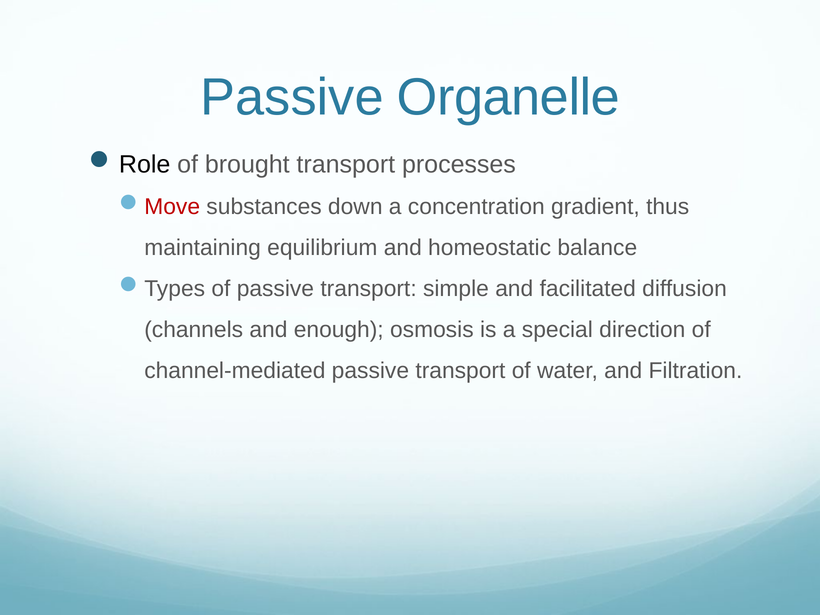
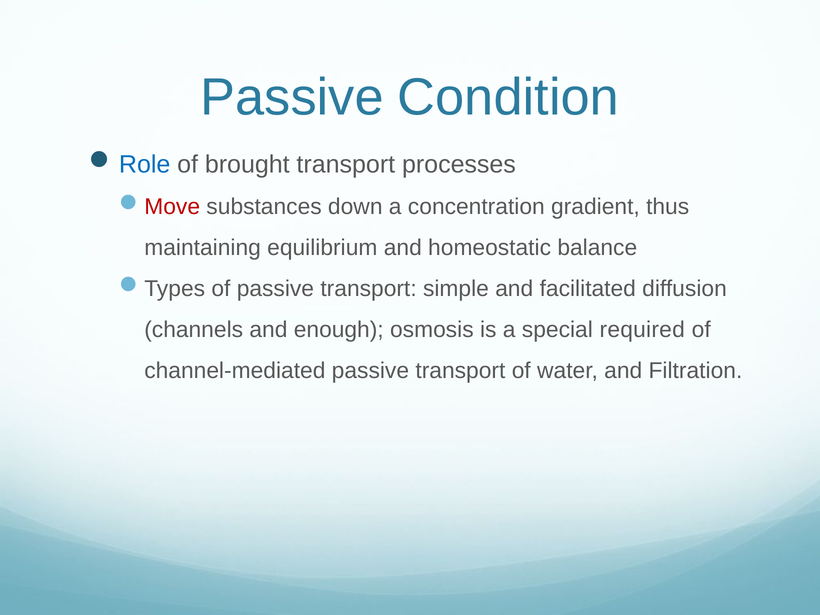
Organelle: Organelle -> Condition
Role colour: black -> blue
direction: direction -> required
